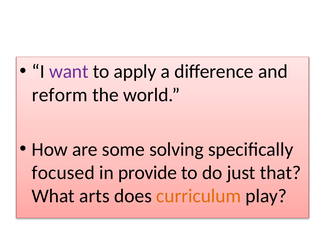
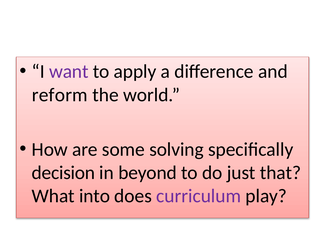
focused: focused -> decision
provide: provide -> beyond
arts: arts -> into
curriculum colour: orange -> purple
